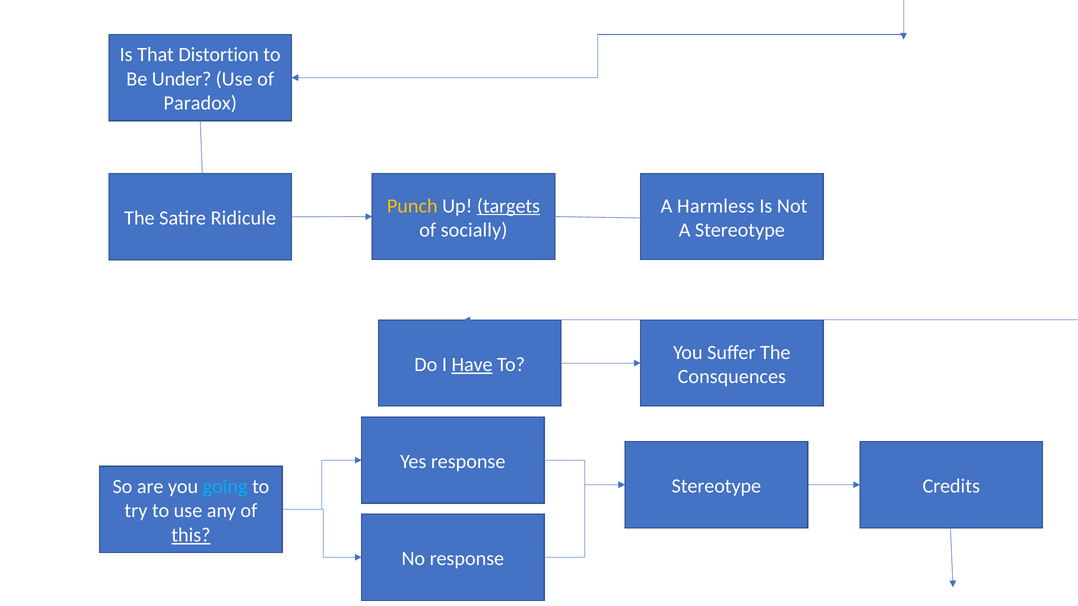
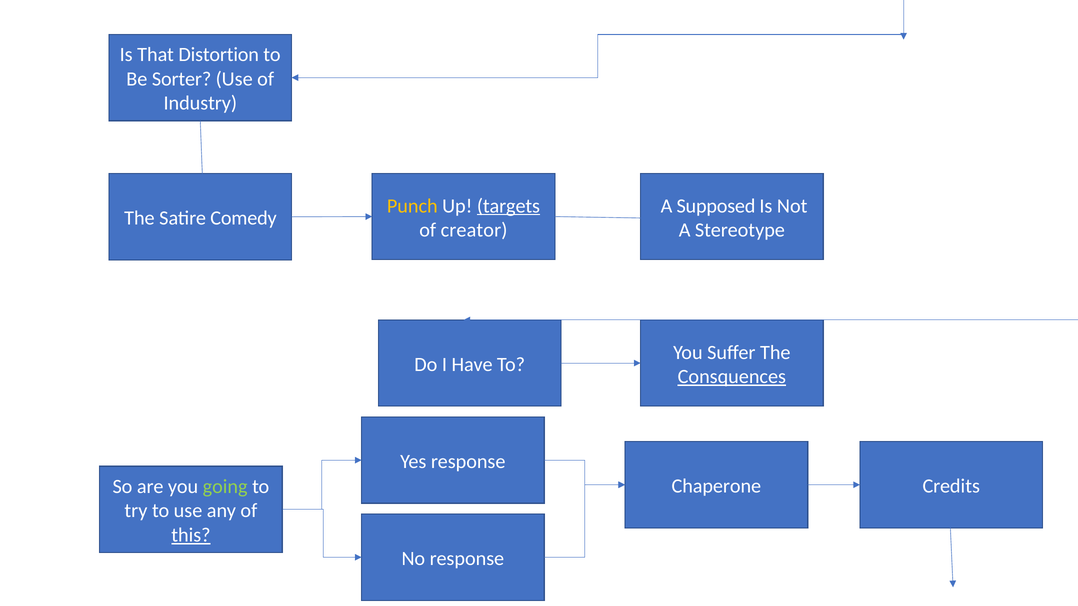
Under: Under -> Sorter
Paradox: Paradox -> Industry
Harmless: Harmless -> Supposed
Ridicule: Ridicule -> Comedy
socially: socially -> creator
Have underline: present -> none
Consquences underline: none -> present
Stereotype at (716, 486): Stereotype -> Chaperone
going colour: light blue -> light green
